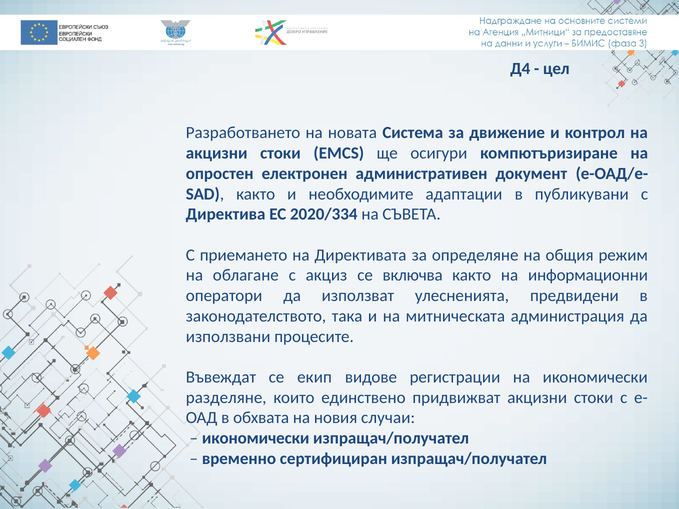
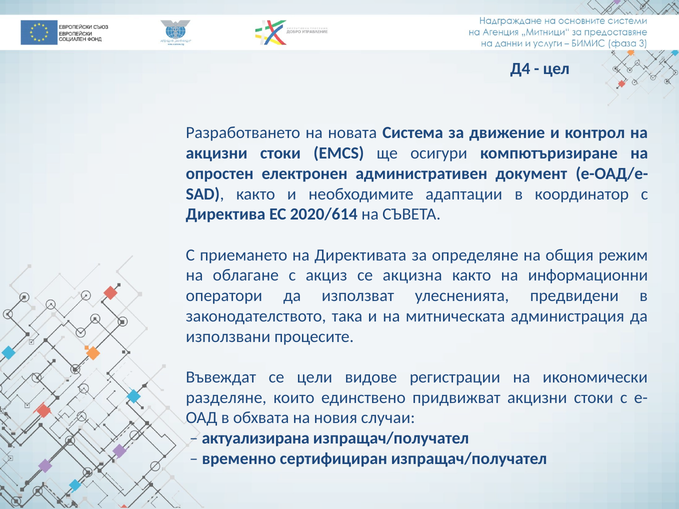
публикувани: публикувани -> координатор
2020/334: 2020/334 -> 2020/614
включва: включва -> акцизна
екип: екип -> цели
икономически at (256, 438): икономически -> актуализирана
